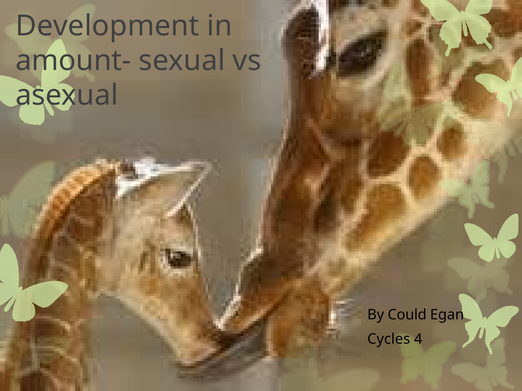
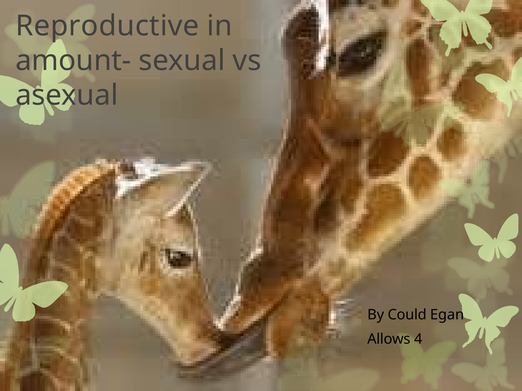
Development: Development -> Reproductive
Cycles: Cycles -> Allows
